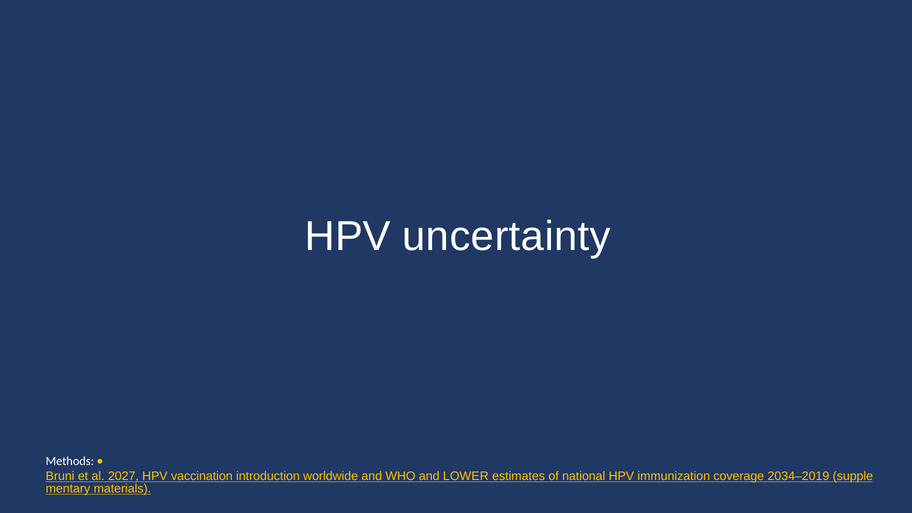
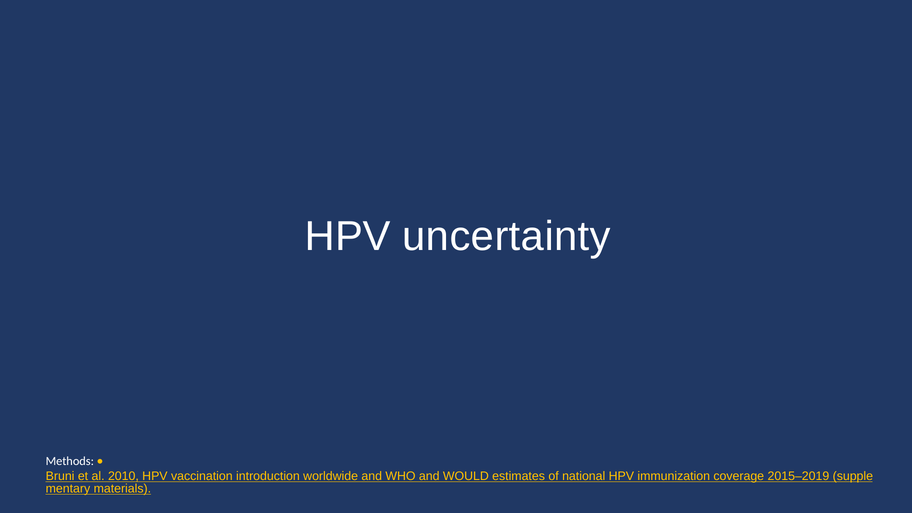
2027: 2027 -> 2010
LOWER: LOWER -> WOULD
2034–2019: 2034–2019 -> 2015–2019
